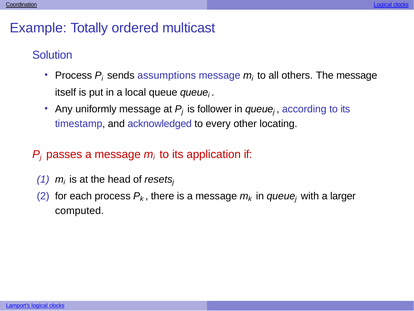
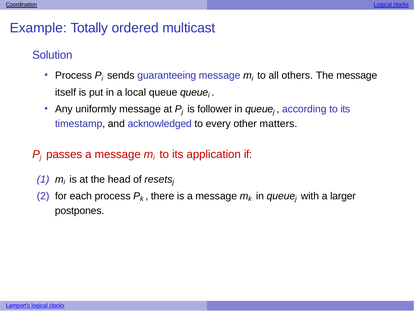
assumptions: assumptions -> guaranteeing
locating: locating -> matters
computed: computed -> postpones
